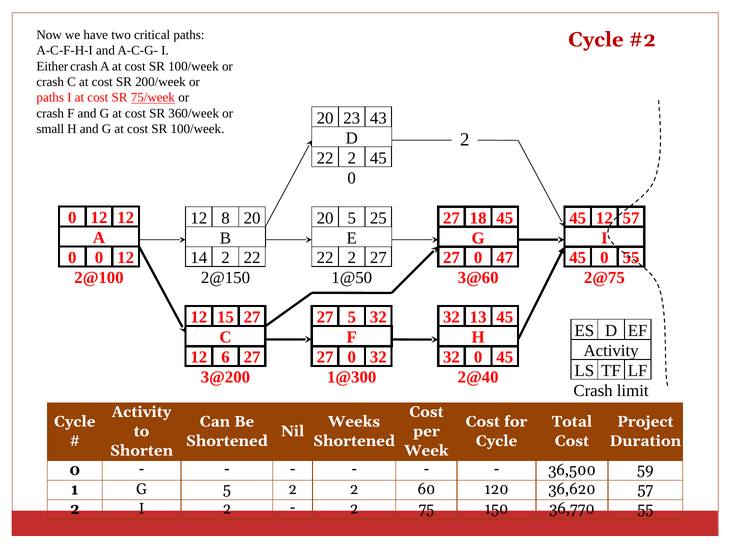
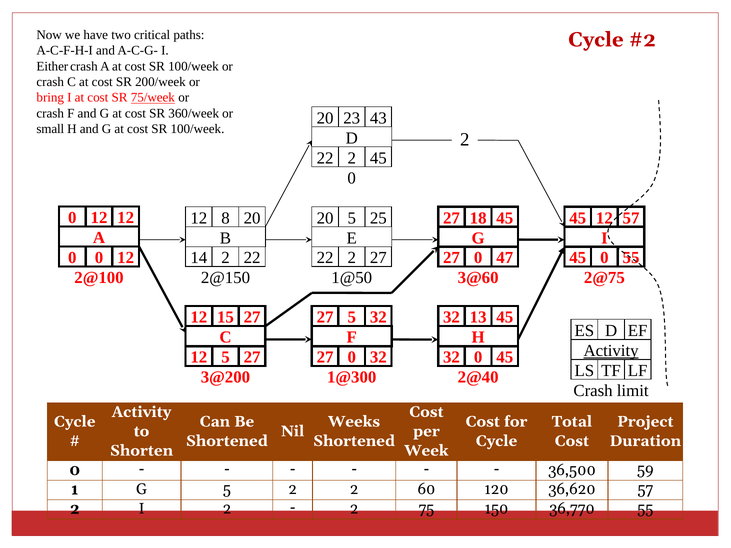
paths at (50, 98): paths -> bring
Activity at (611, 351) underline: none -> present
12 6: 6 -> 5
